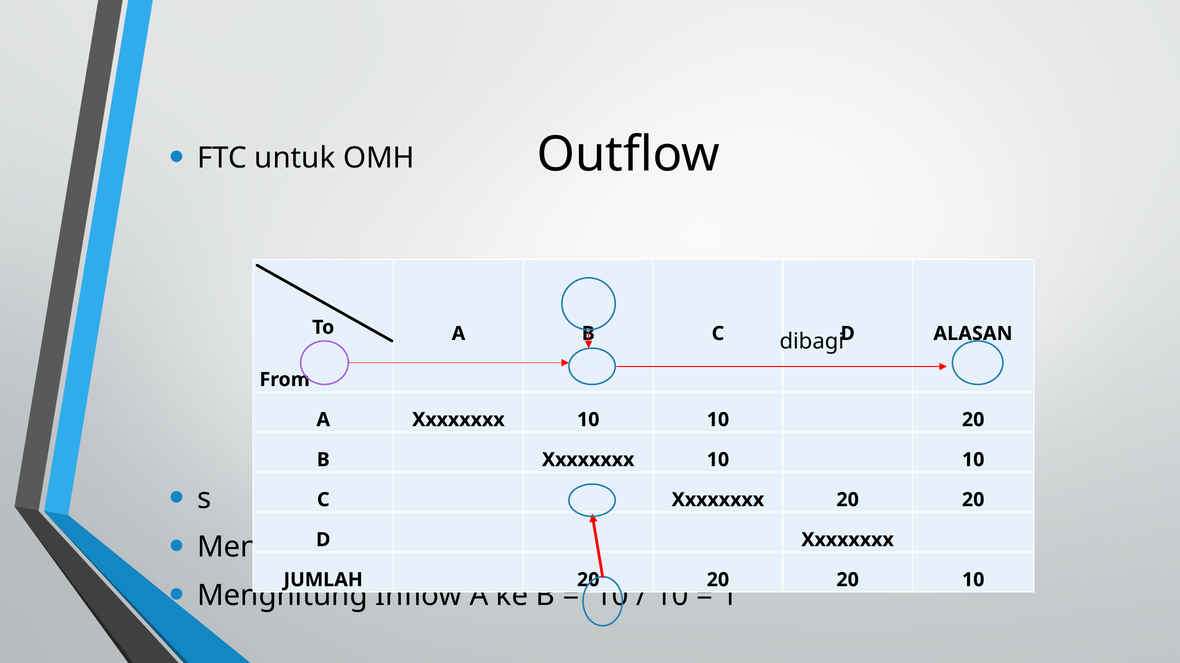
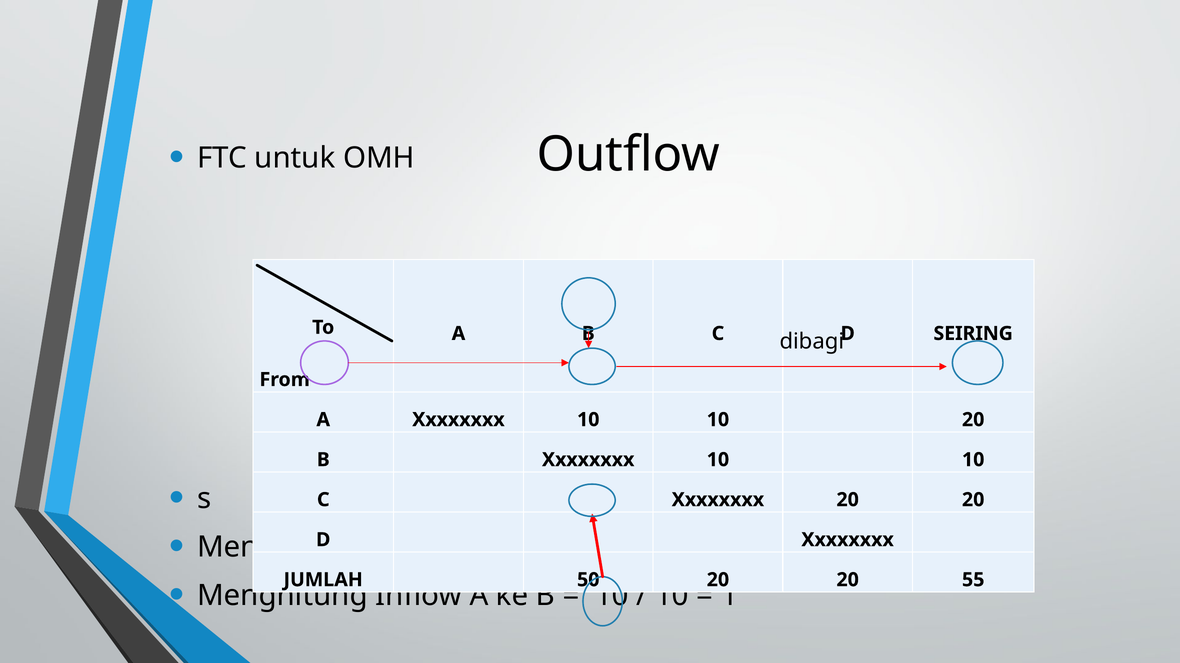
ALASAN: ALASAN -> SEIRING
20 at (588, 580): 20 -> 50
20 10: 10 -> 55
